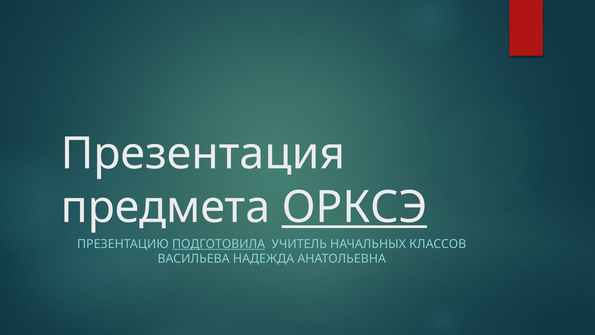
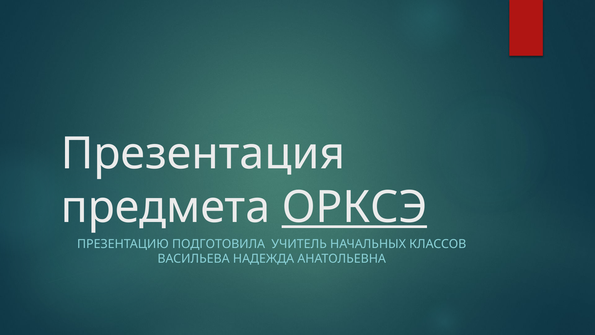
ПОДГОТОВИЛА underline: present -> none
